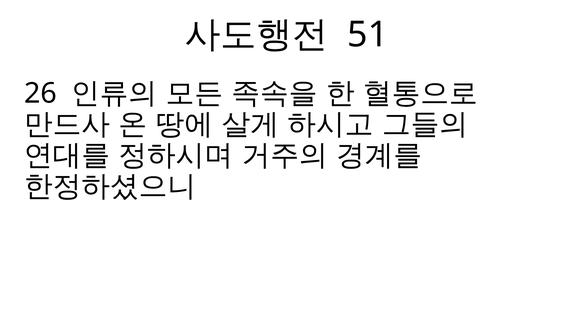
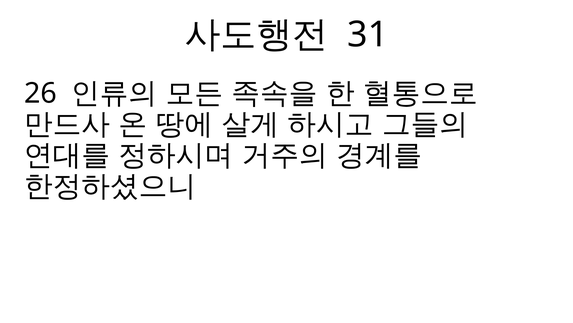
51: 51 -> 31
